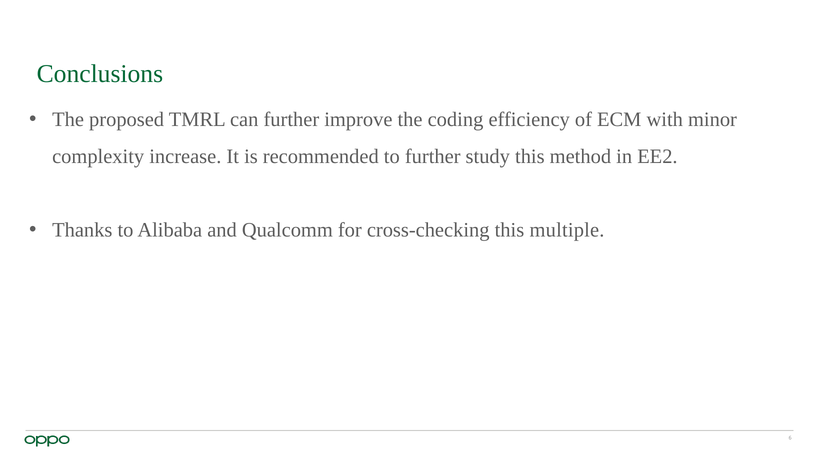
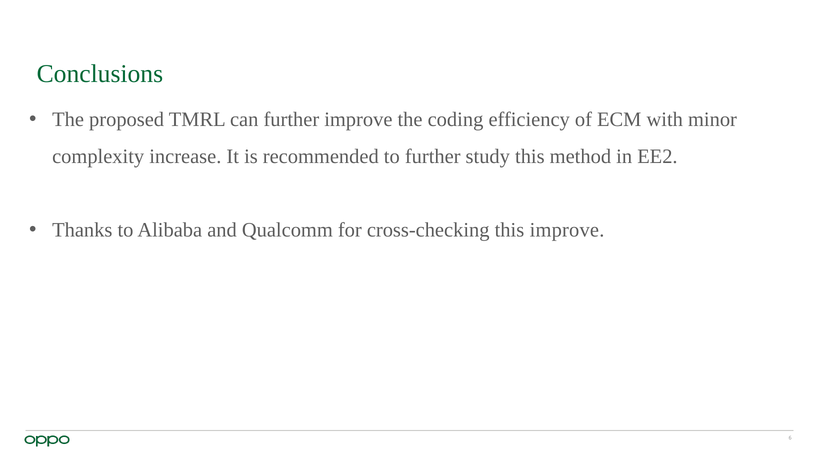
this multiple: multiple -> improve
